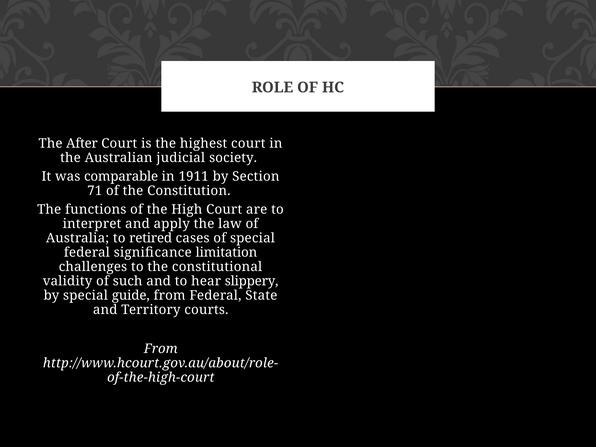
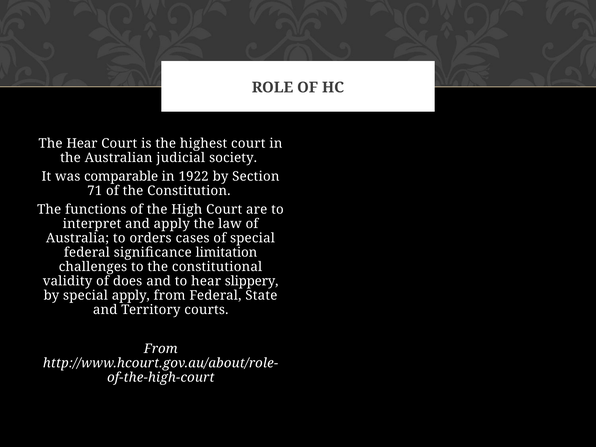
The After: After -> Hear
1911: 1911 -> 1922
retired: retired -> orders
such: such -> does
special guide: guide -> apply
